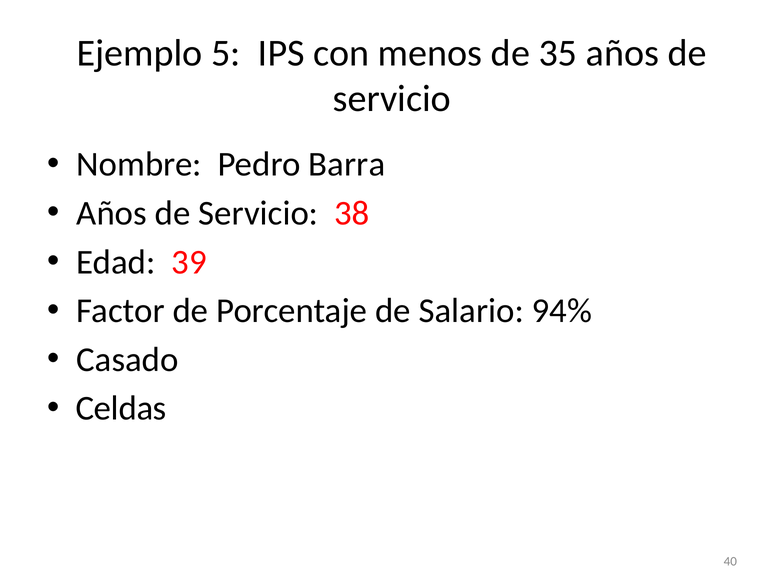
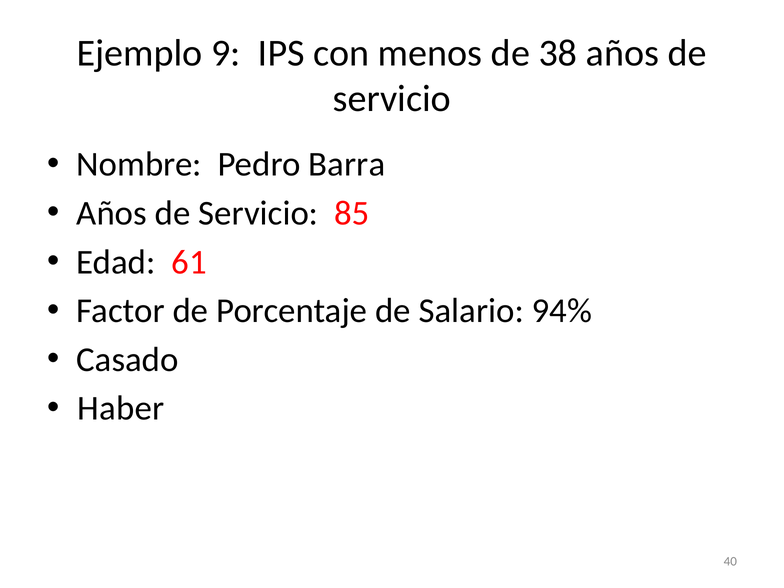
5: 5 -> 9
35: 35 -> 38
38: 38 -> 85
39: 39 -> 61
Celdas: Celdas -> Haber
